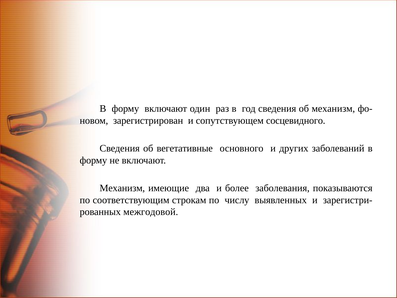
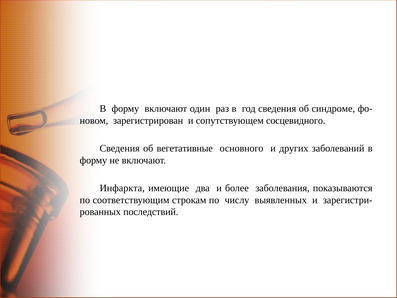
об механизм: механизм -> синдроме
Механизм at (122, 188): Механизм -> Инфаркта
межгодовой: межгодовой -> последствий
